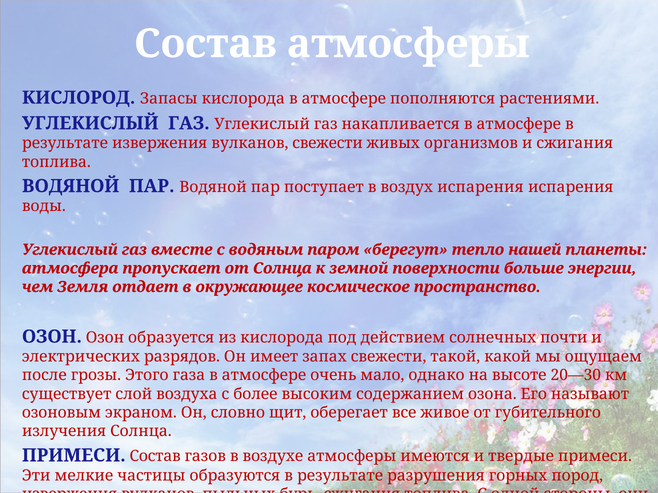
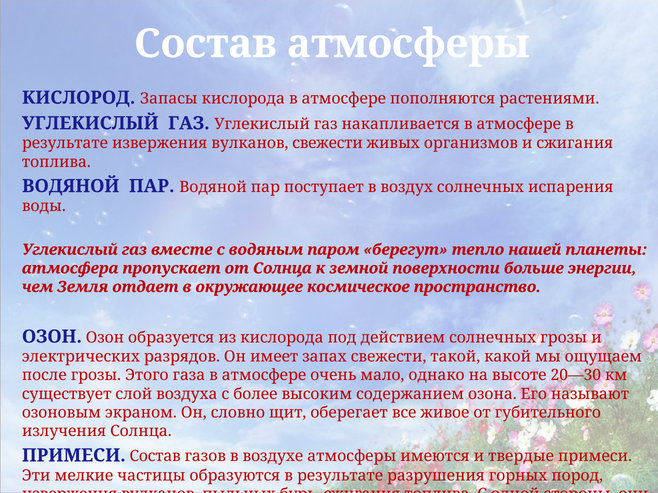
воздух испарения: испарения -> солнечных
солнечных почти: почти -> грозы
